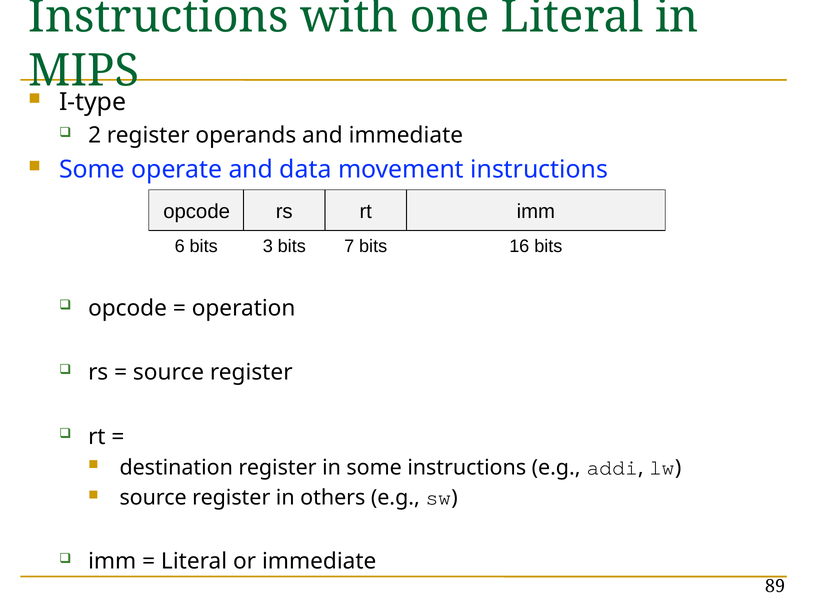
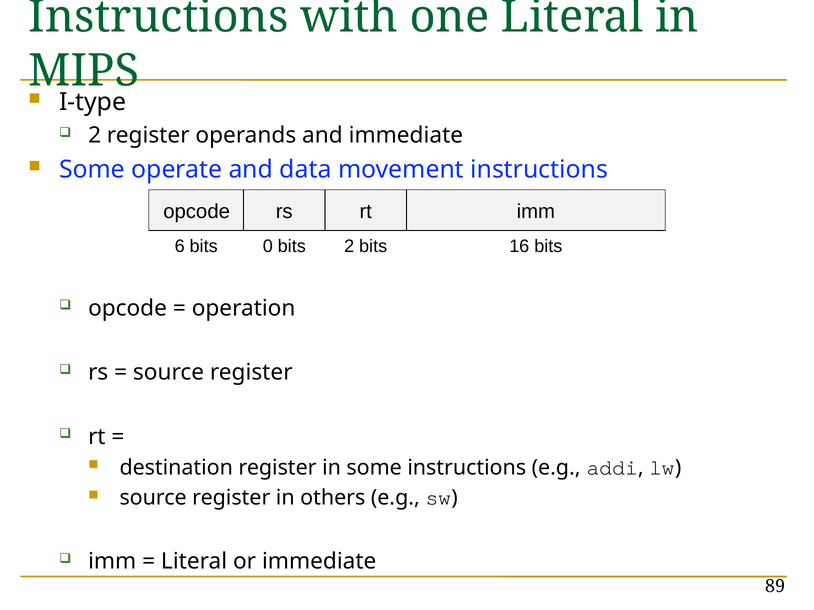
3: 3 -> 0
bits 7: 7 -> 2
